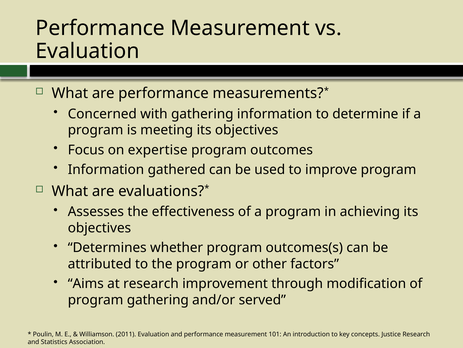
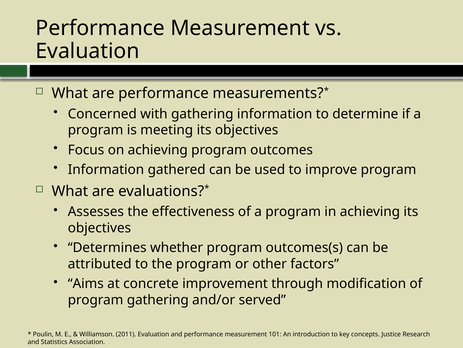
on expertise: expertise -> achieving
at research: research -> concrete
